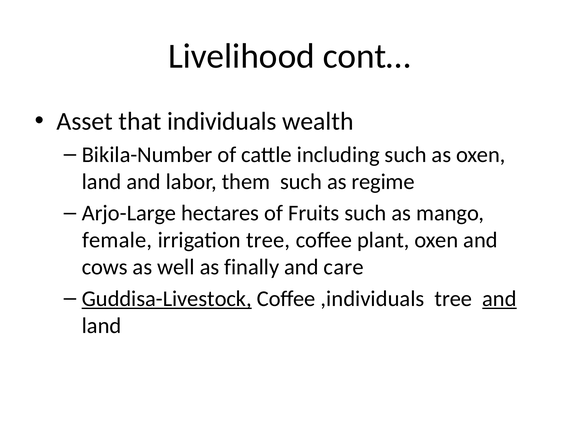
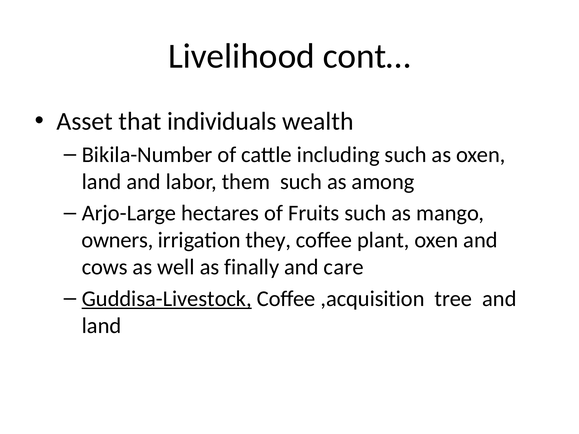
regime: regime -> among
female: female -> owners
irrigation tree: tree -> they
,individuals: ,individuals -> ,acquisition
and at (499, 299) underline: present -> none
